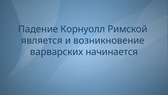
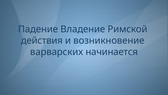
Корнуолл: Корнуолл -> Владение
является: является -> действия
